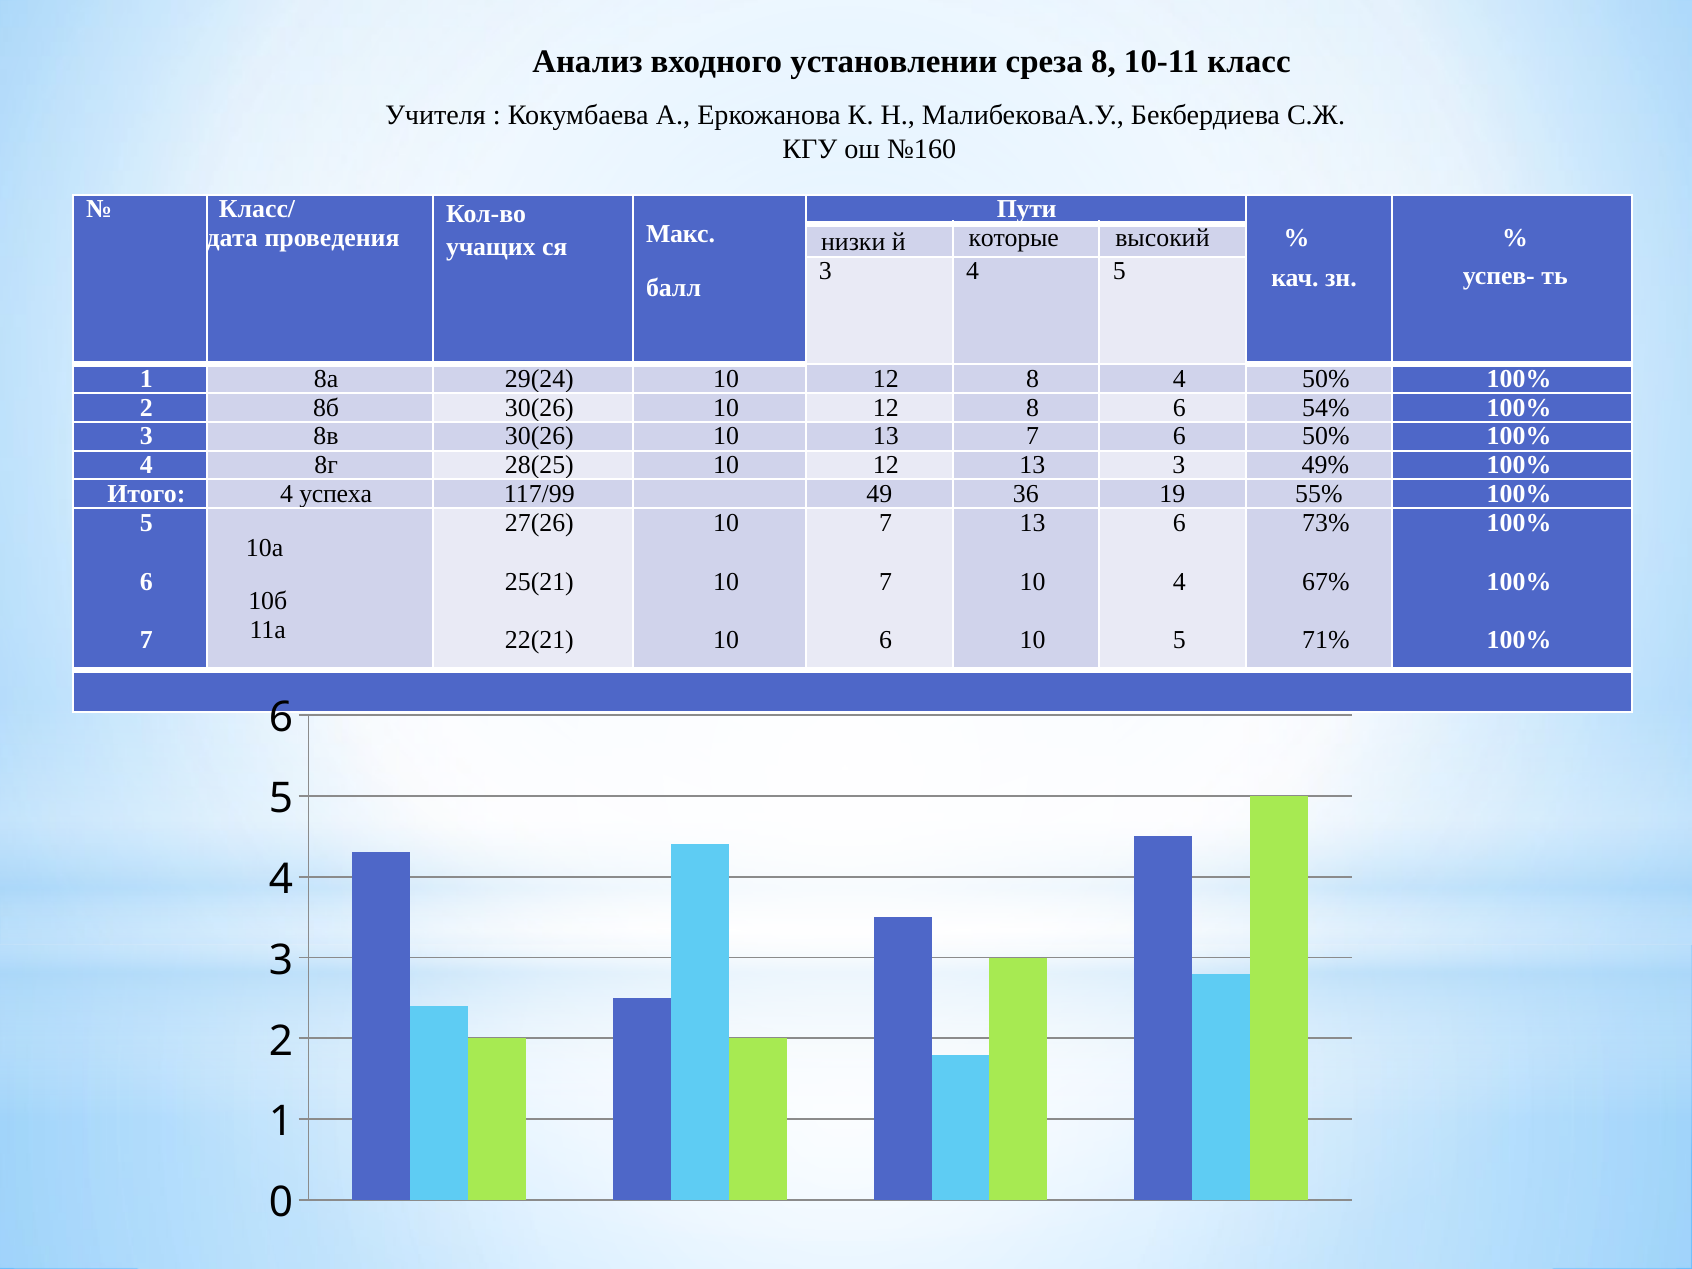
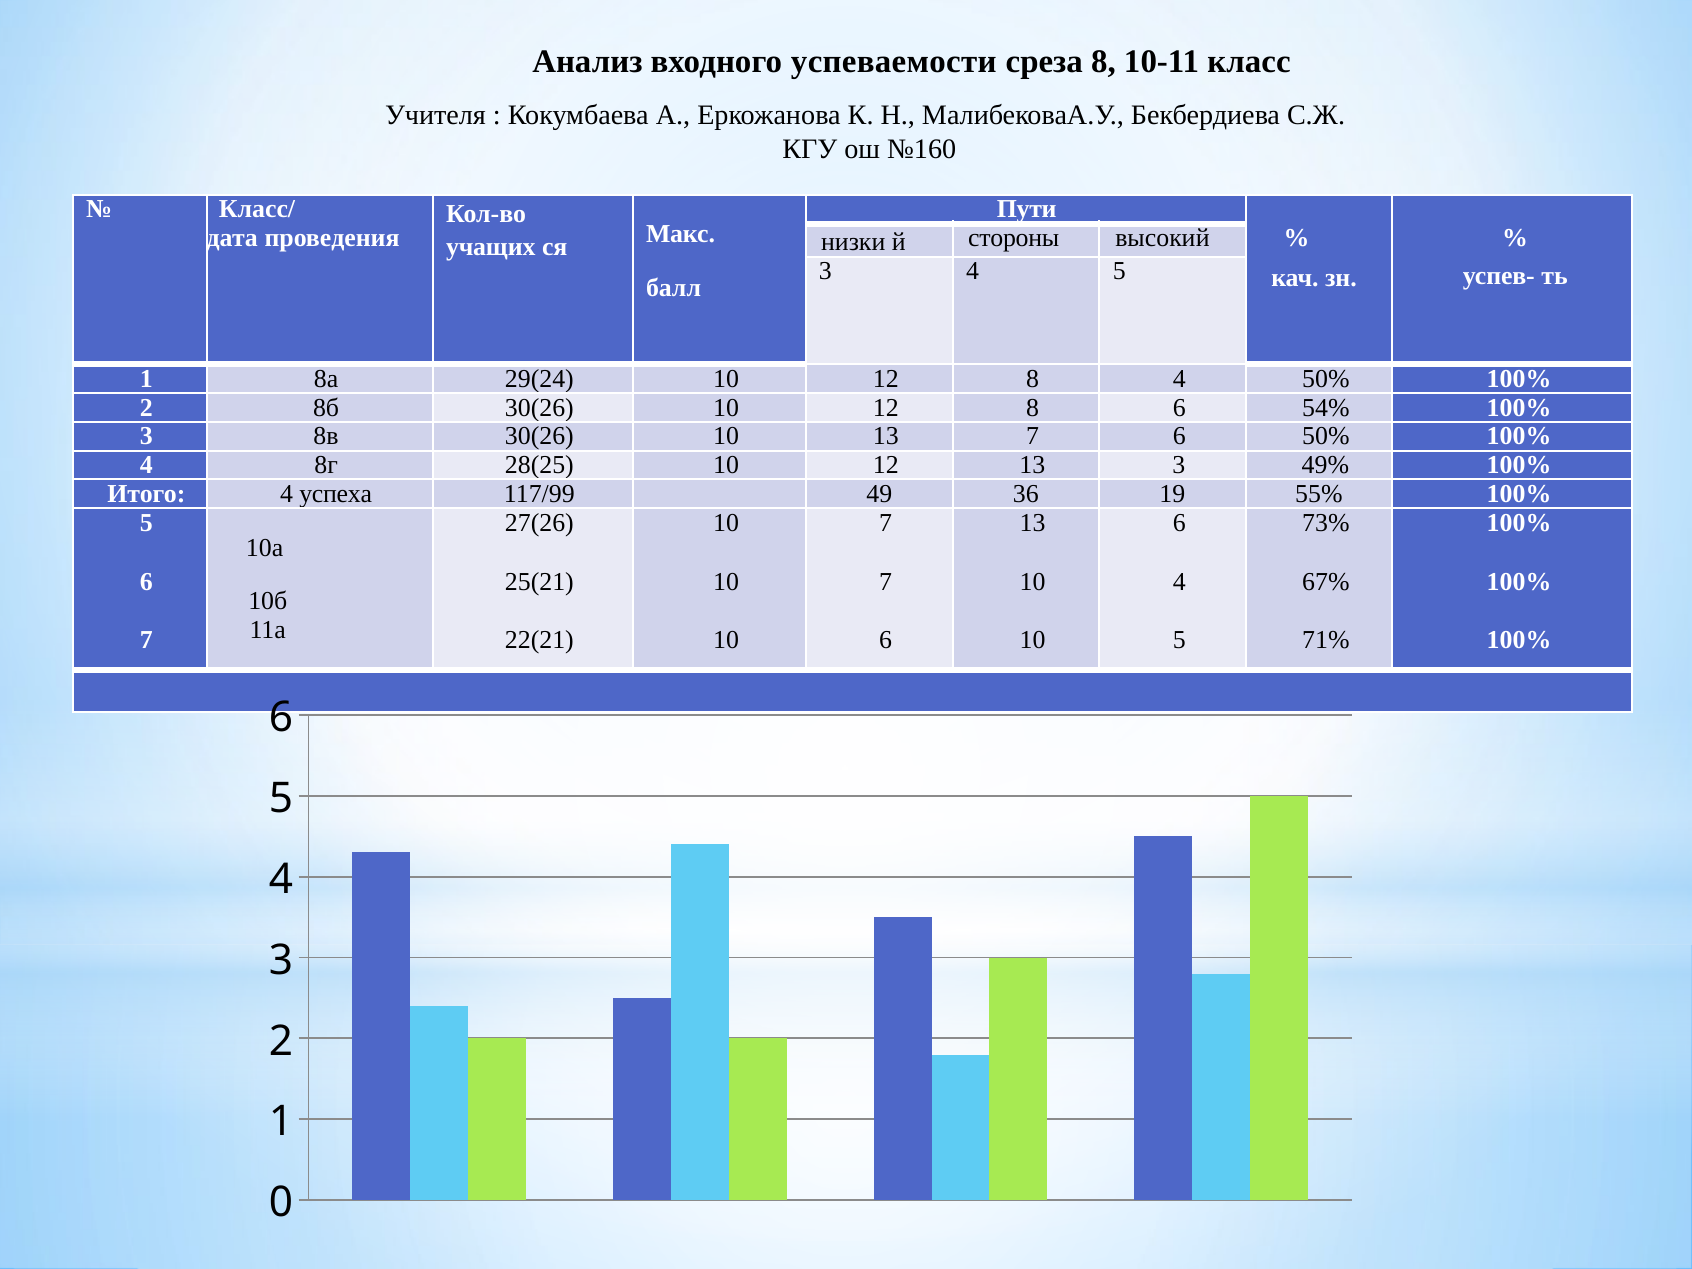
установлении: установлении -> успеваемости
которые: которые -> стороны
